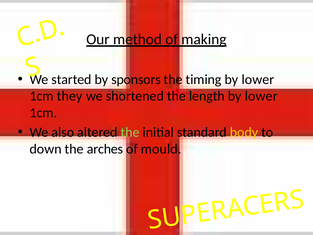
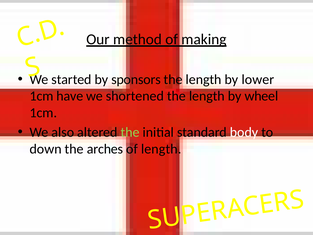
timing at (204, 79): timing -> length
they: they -> have
length by lower: lower -> wheel
body colour: yellow -> white
of mould: mould -> length
